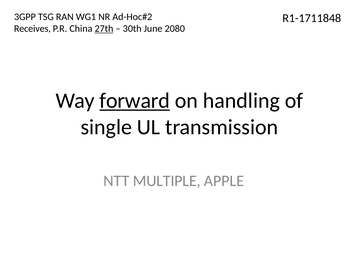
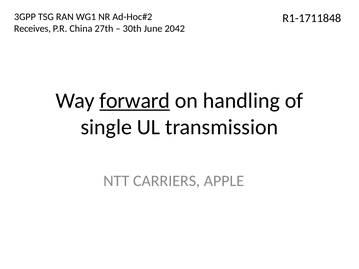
27th underline: present -> none
2080: 2080 -> 2042
MULTIPLE: MULTIPLE -> CARRIERS
